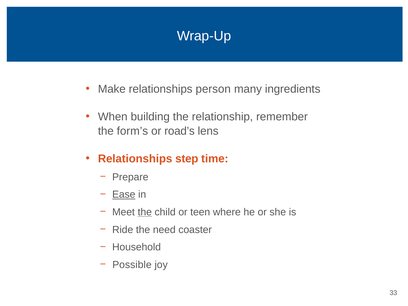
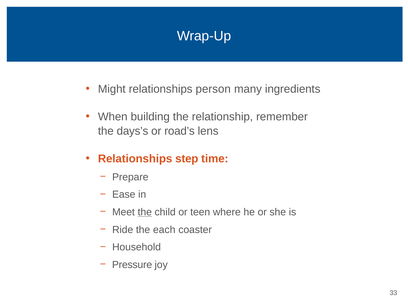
Make: Make -> Might
form’s: form’s -> days’s
Ease underline: present -> none
need: need -> each
Possible: Possible -> Pressure
